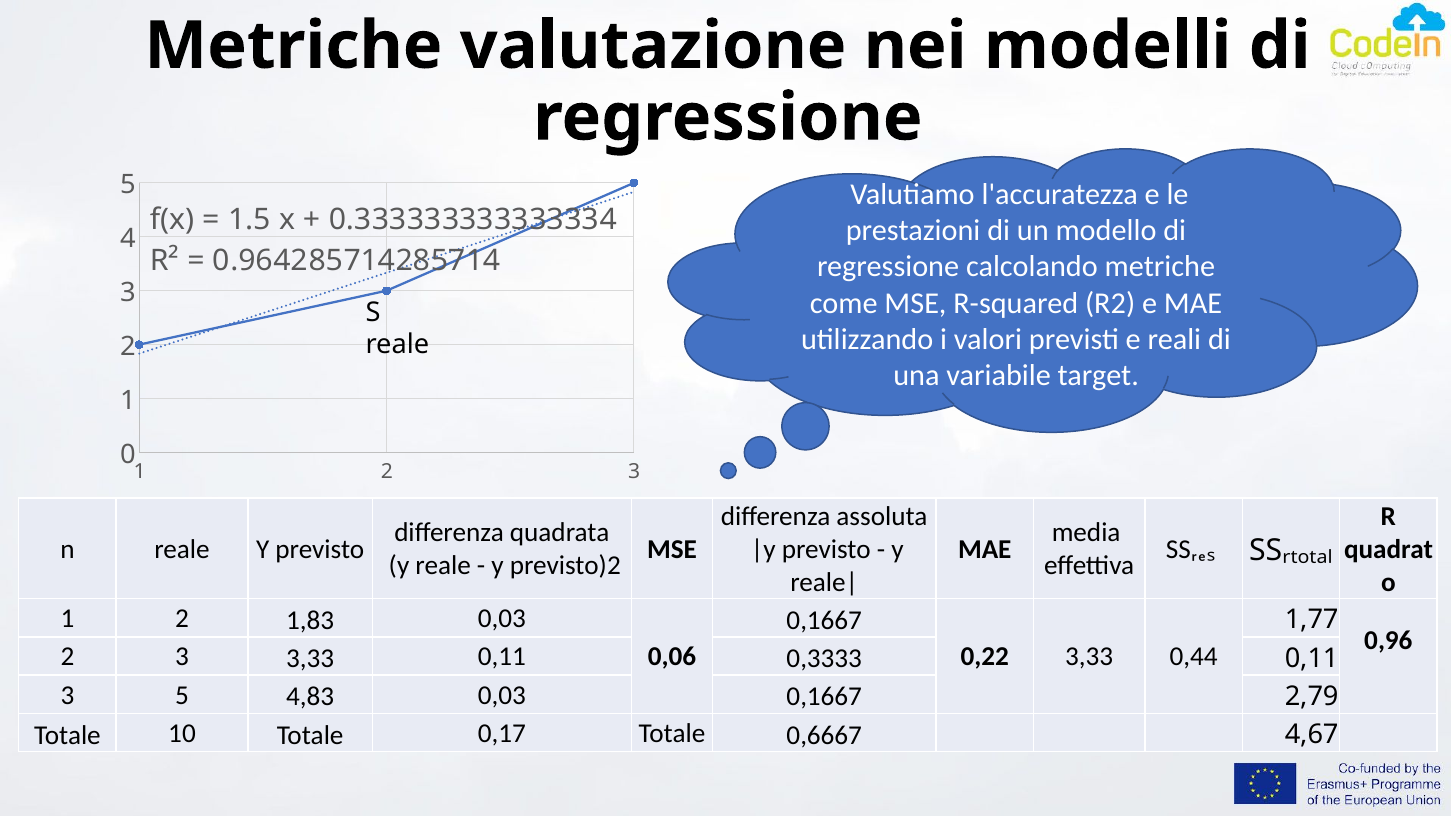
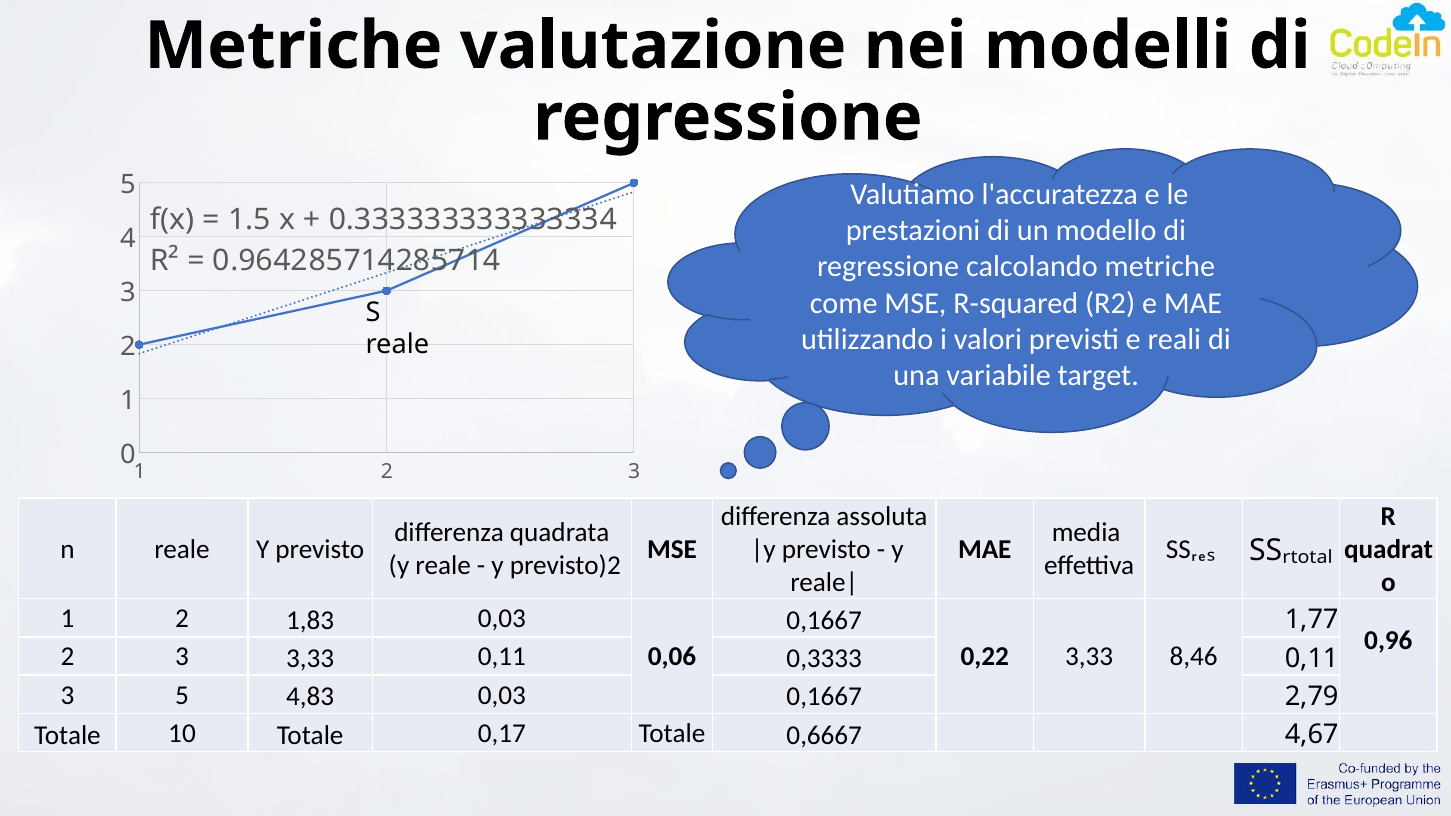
0,44: 0,44 -> 8,46
